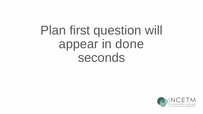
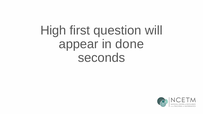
Plan: Plan -> High
